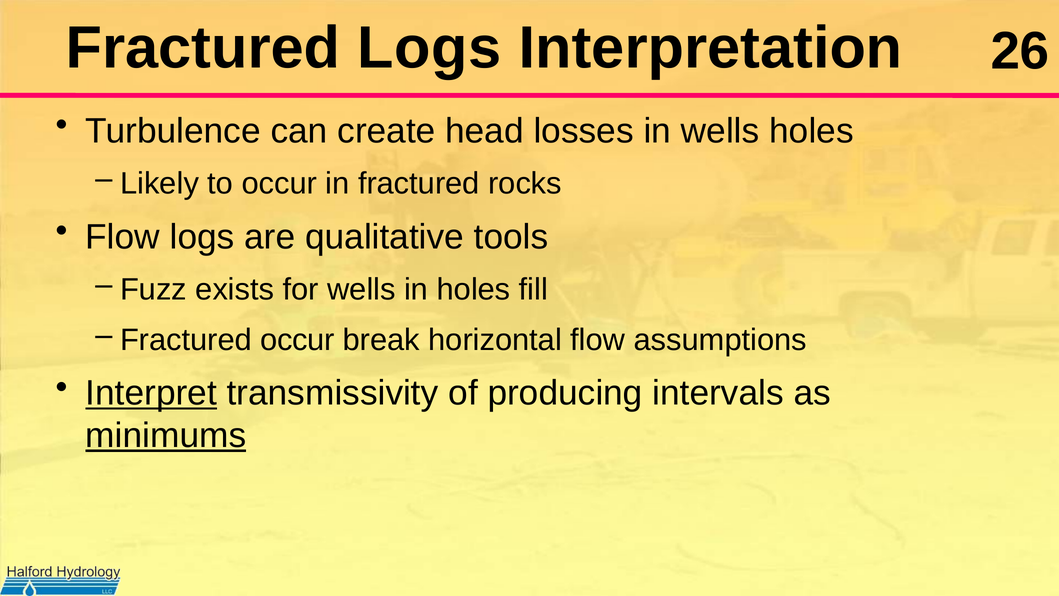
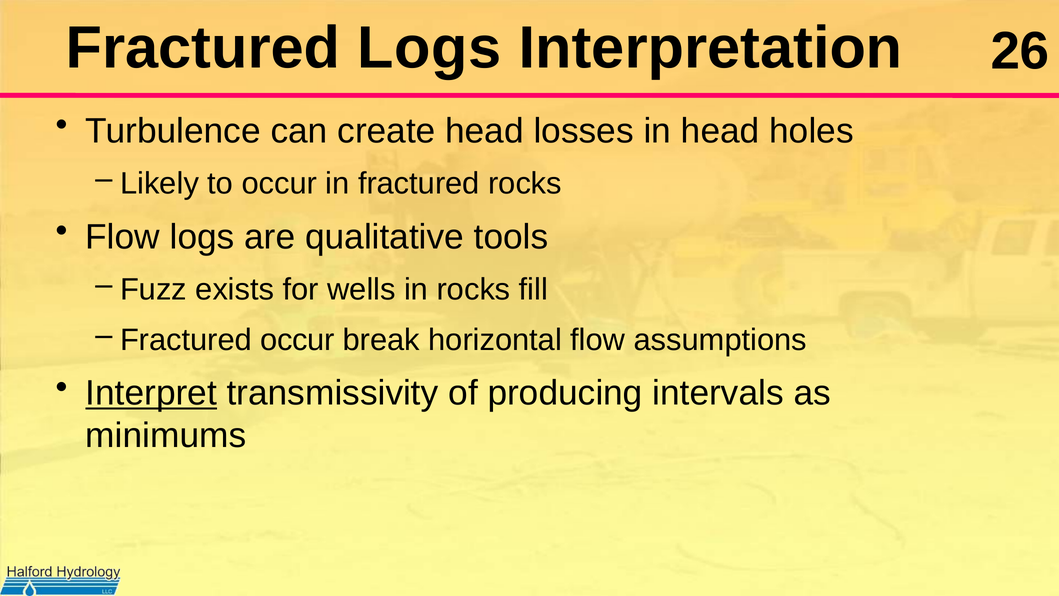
in wells: wells -> head
in holes: holes -> rocks
minimums underline: present -> none
